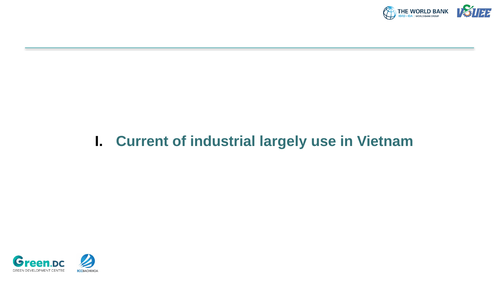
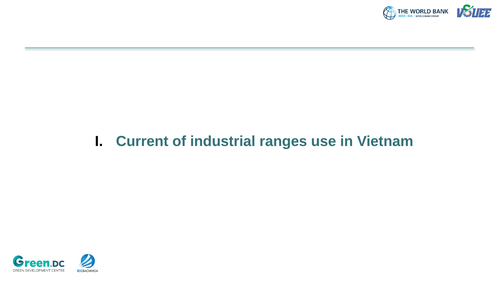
largely: largely -> ranges
